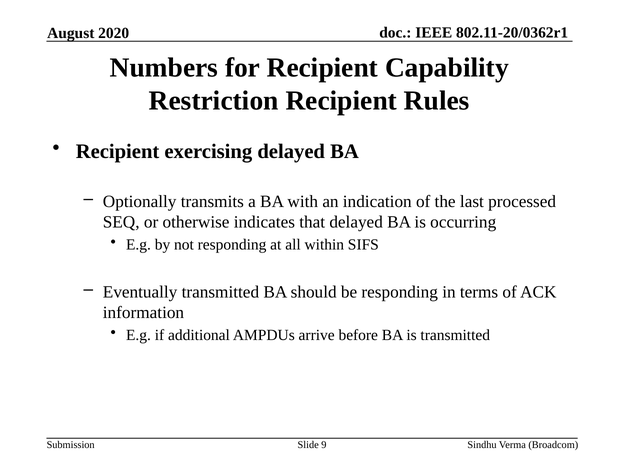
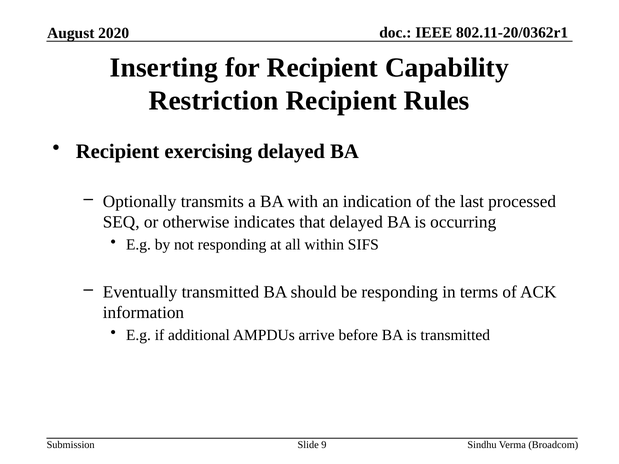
Numbers: Numbers -> Inserting
